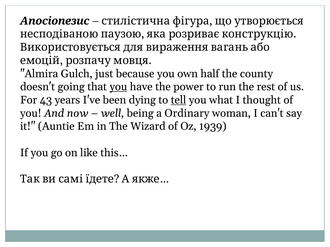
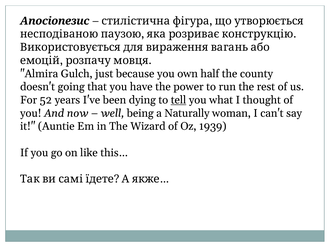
you at (118, 87) underline: present -> none
43: 43 -> 52
Ordinary: Ordinary -> Naturally
